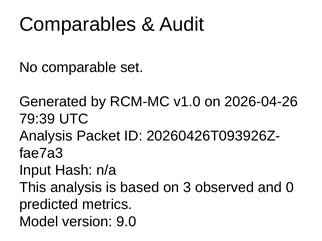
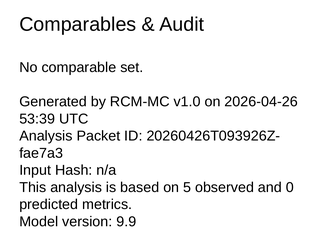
79:39: 79:39 -> 53:39
3: 3 -> 5
9.0: 9.0 -> 9.9
